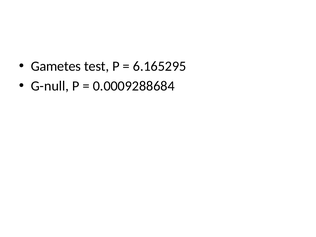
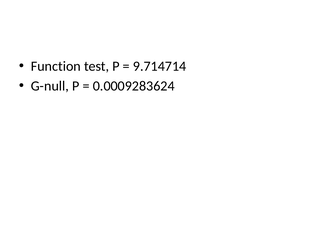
Gametes: Gametes -> Function
6.165295: 6.165295 -> 9.714714
0.0009288684: 0.0009288684 -> 0.0009283624
